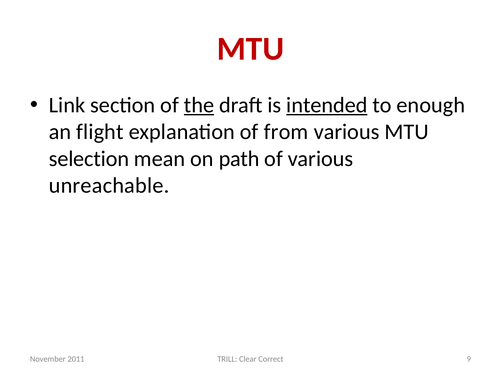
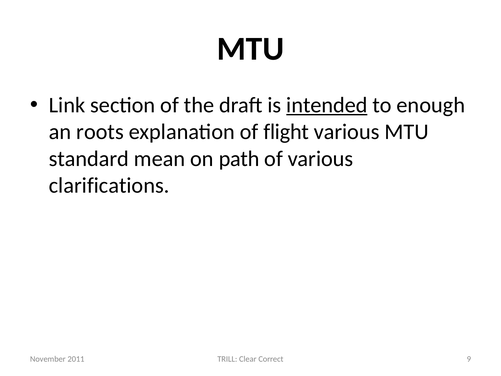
MTU at (250, 49) colour: red -> black
the underline: present -> none
flight: flight -> roots
from: from -> flight
selection: selection -> standard
unreachable: unreachable -> clarifications
